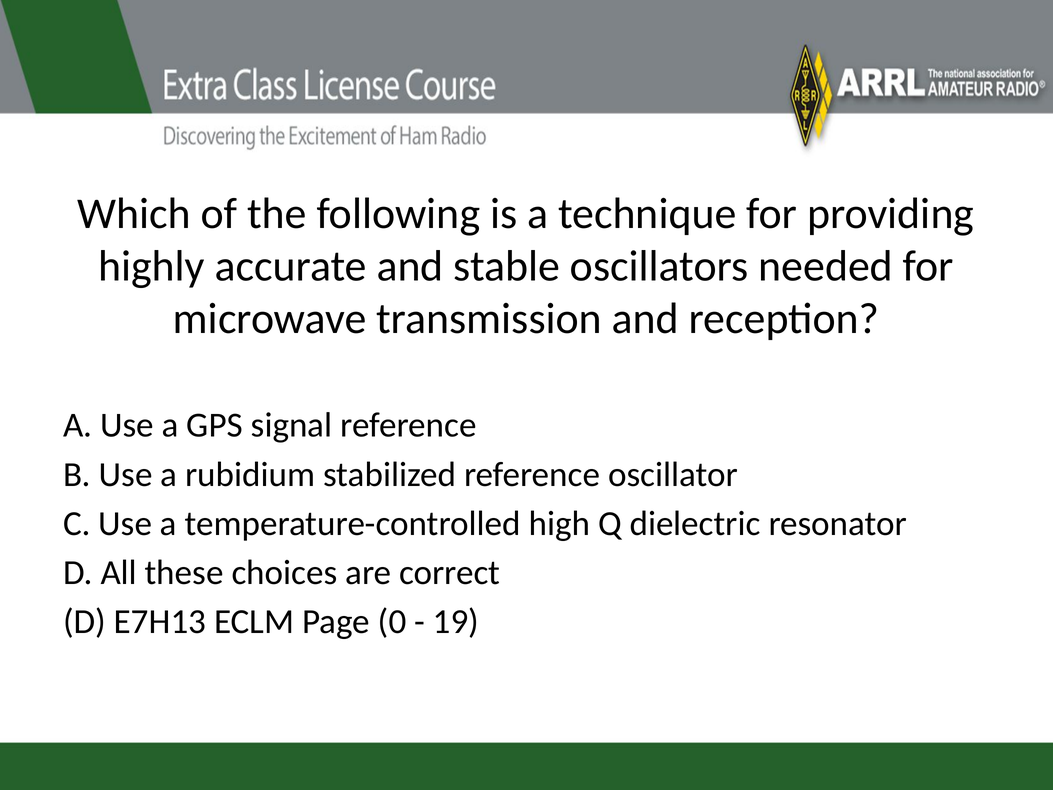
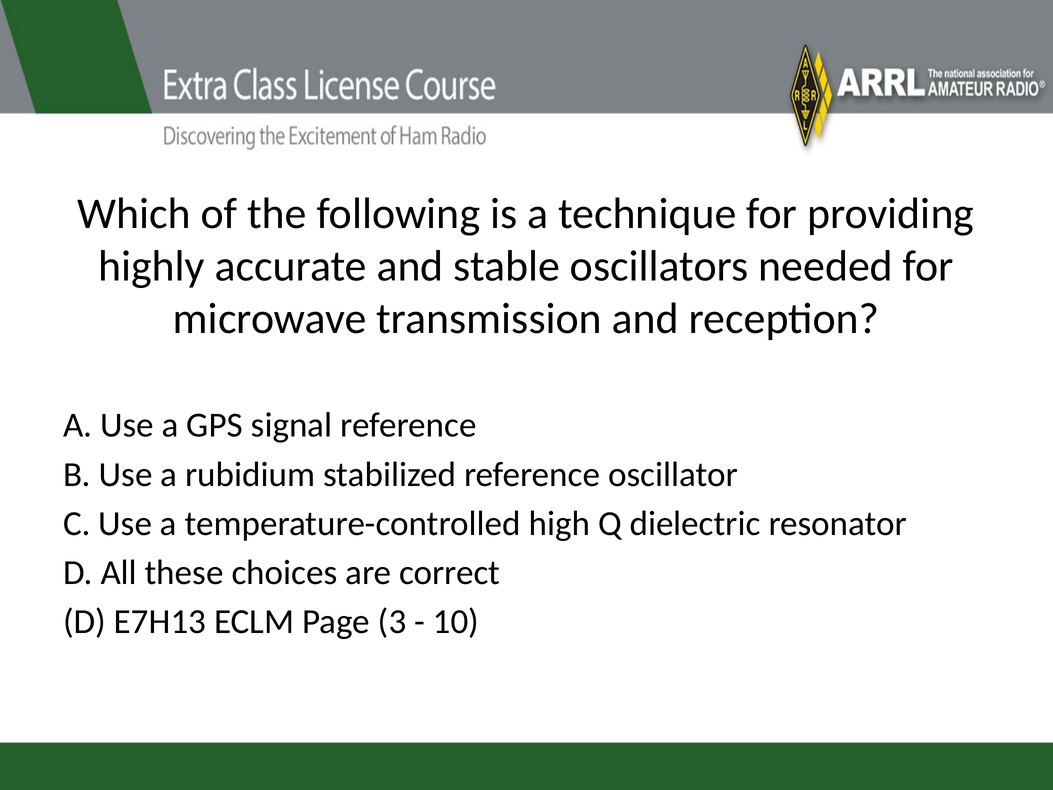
0: 0 -> 3
19: 19 -> 10
